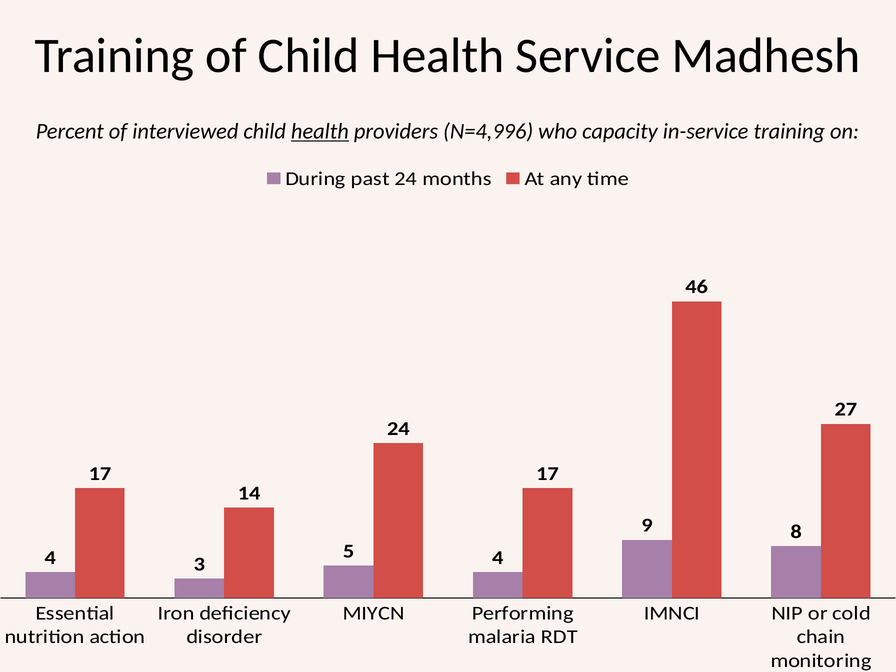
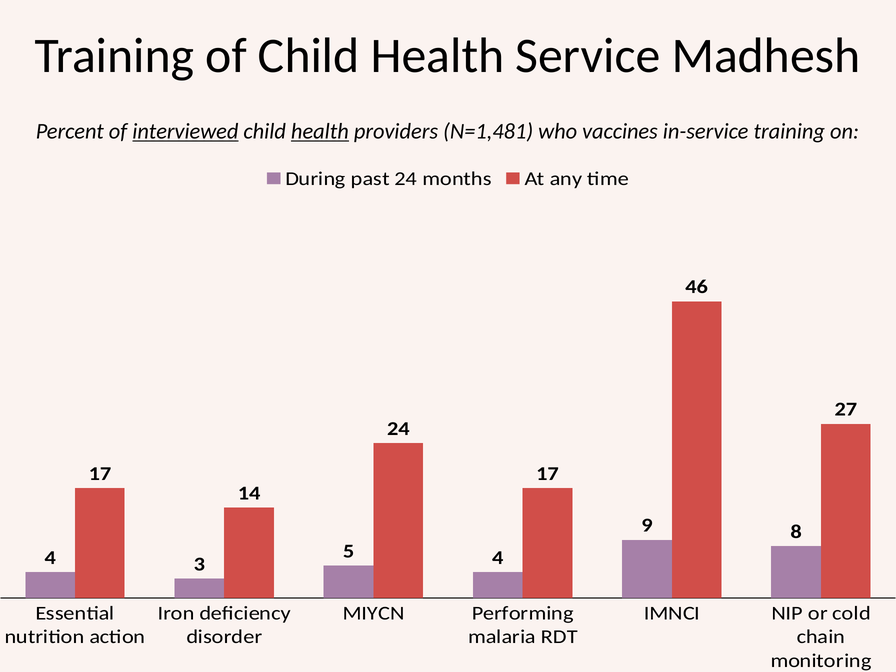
interviewed underline: none -> present
N=4,996: N=4,996 -> N=1,481
capacity: capacity -> vaccines
